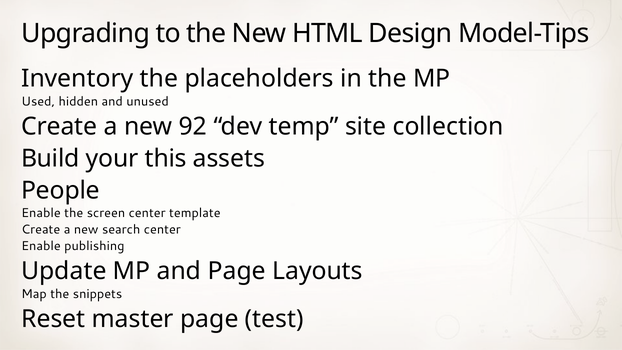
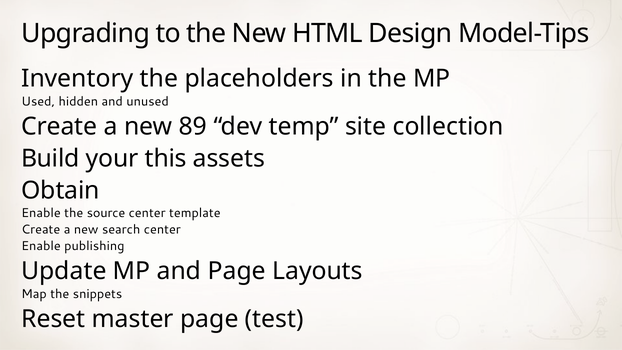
92: 92 -> 89
People: People -> Obtain
screen: screen -> source
